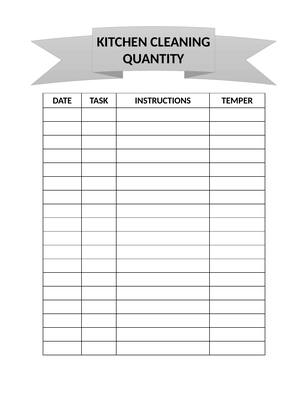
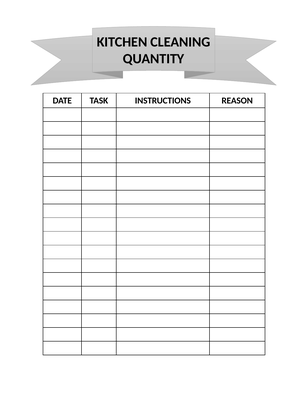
TEMPER: TEMPER -> REASON
